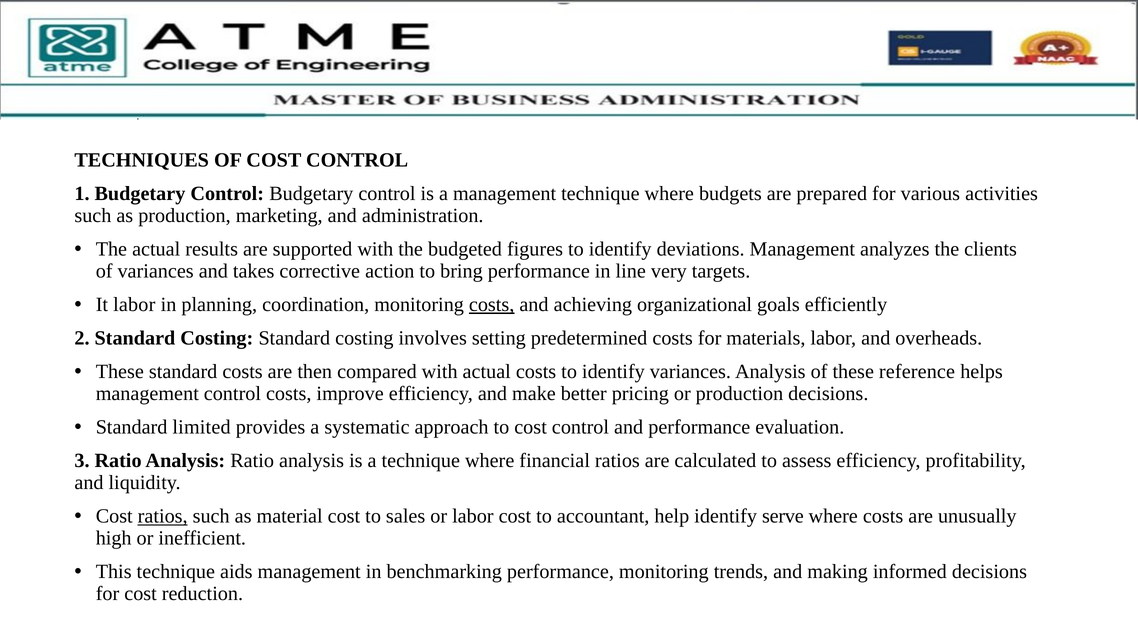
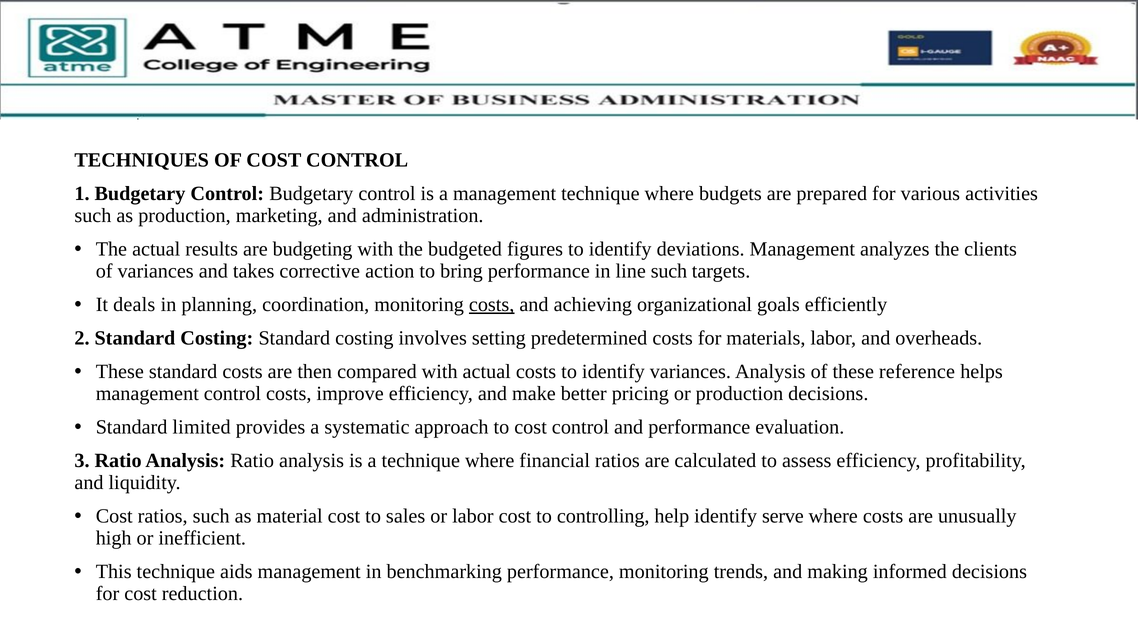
supported: supported -> budgeting
line very: very -> such
It labor: labor -> deals
ratios at (163, 516) underline: present -> none
accountant: accountant -> controlling
